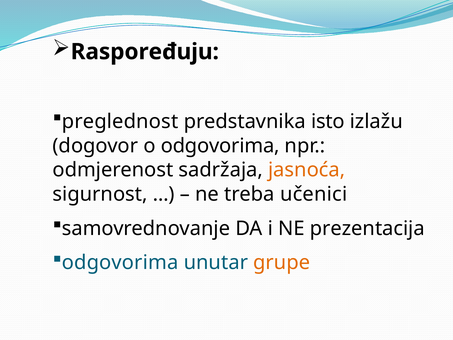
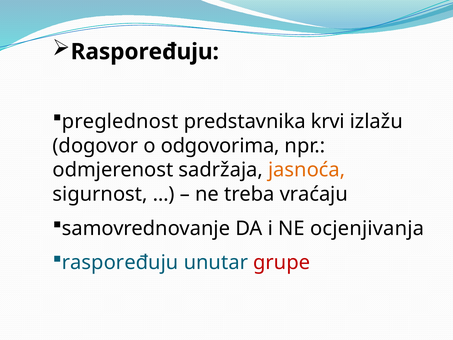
isto: isto -> krvi
učenici: učenici -> vraćaju
prezentacija: prezentacija -> ocjenjivanja
odgovorima at (120, 262): odgovorima -> raspoređuju
grupe colour: orange -> red
